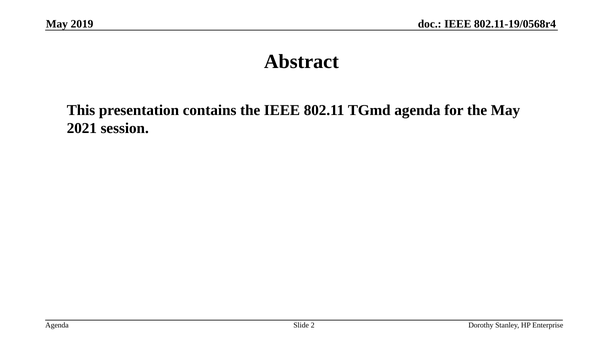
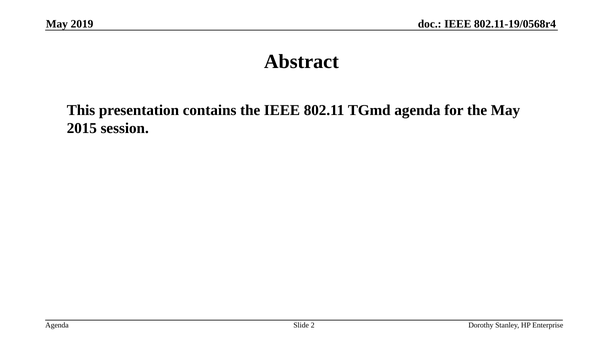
2021: 2021 -> 2015
